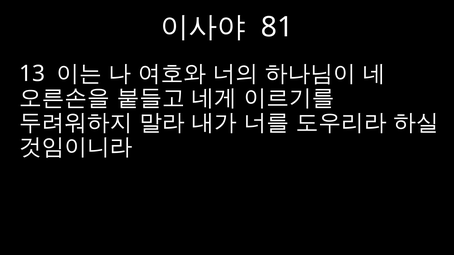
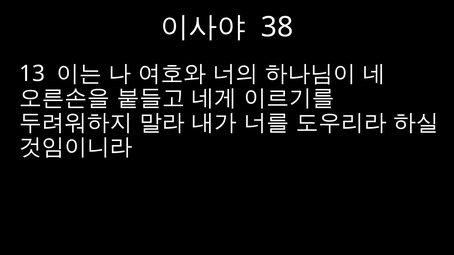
81: 81 -> 38
